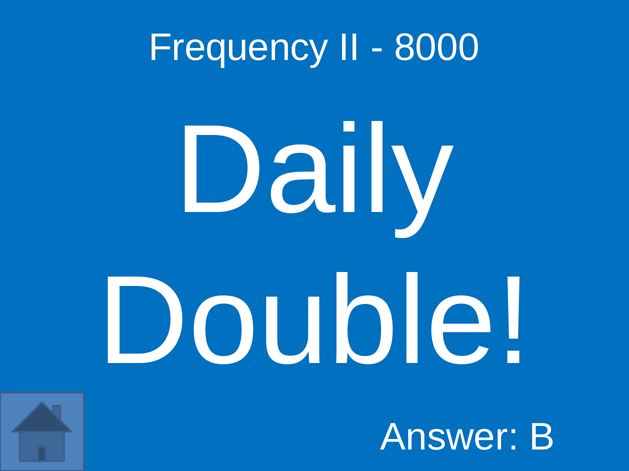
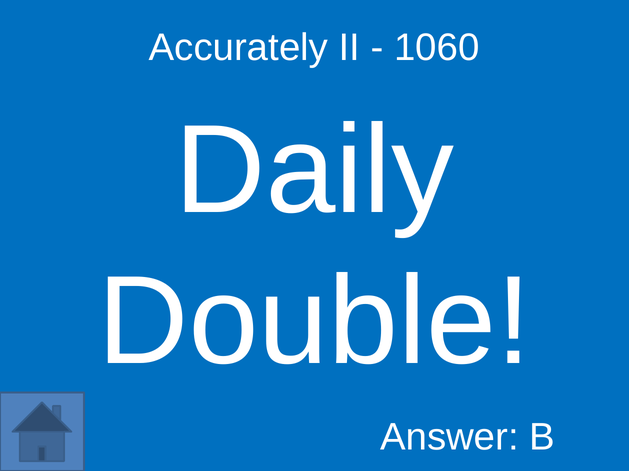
Frequency: Frequency -> Accurately
8000: 8000 -> 1060
